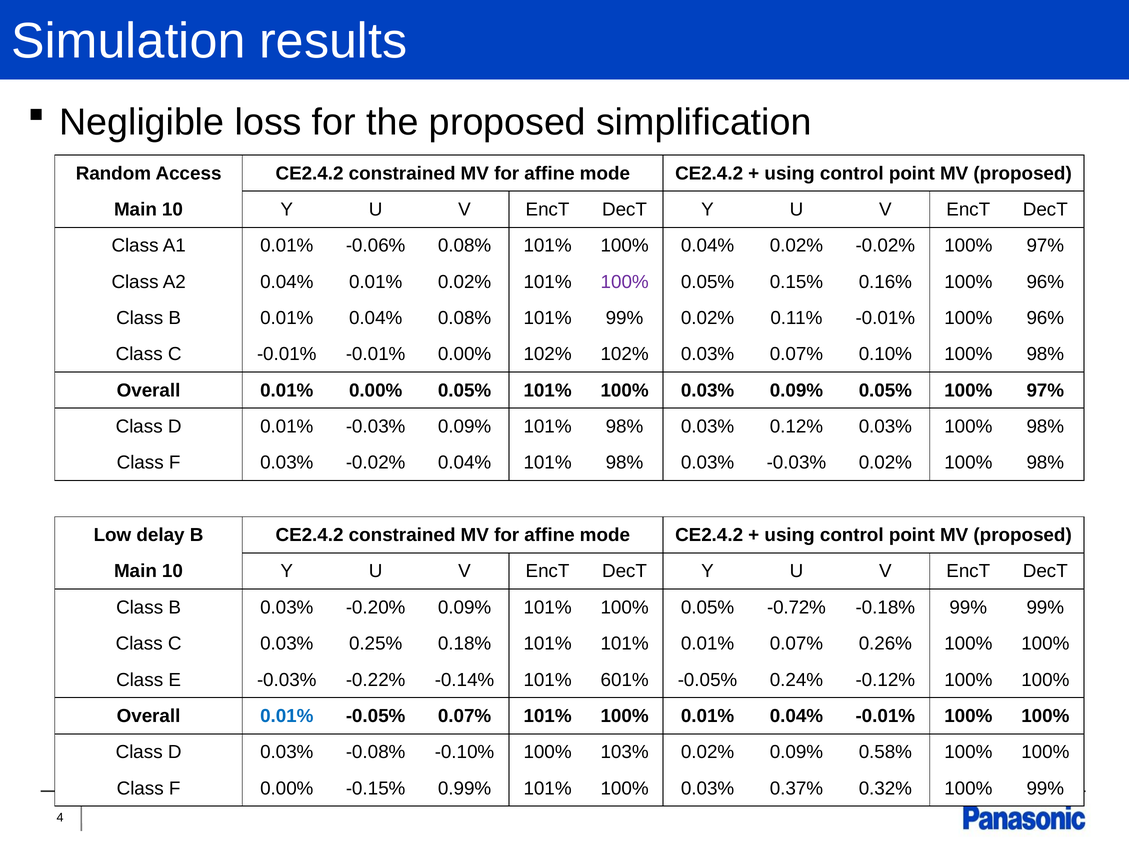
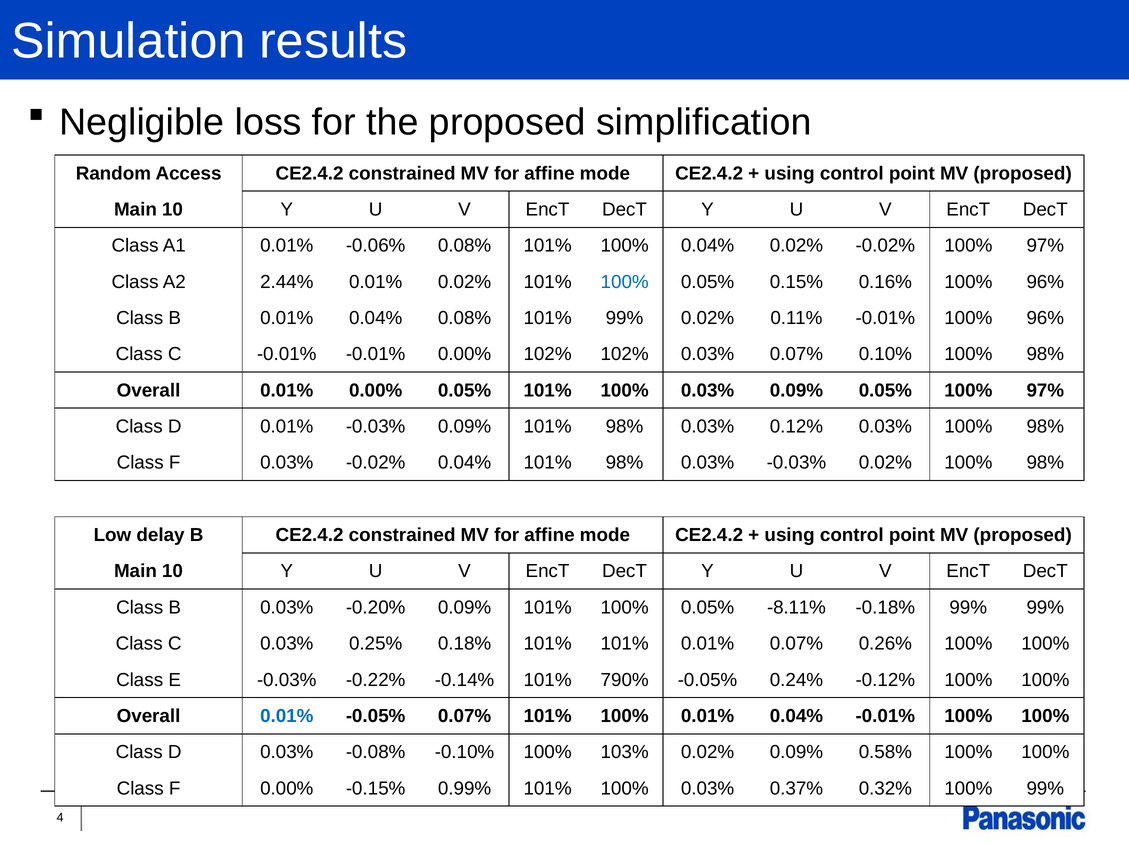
A2 0.04%: 0.04% -> 2.44%
100% at (625, 282) colour: purple -> blue
-0.72%: -0.72% -> -8.11%
601%: 601% -> 790%
